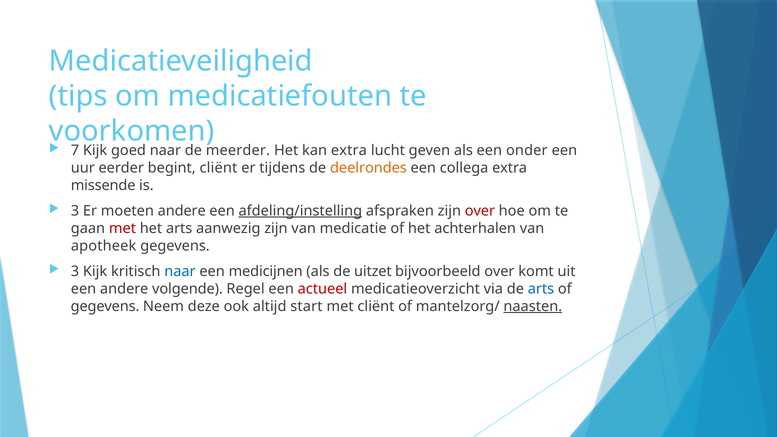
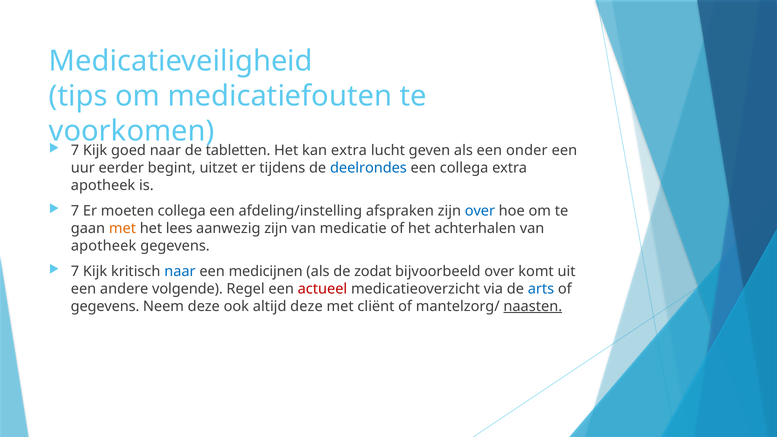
meerder: meerder -> tabletten
begint cliënt: cliënt -> uitzet
deelrondes colour: orange -> blue
missende at (103, 185): missende -> apotheek
3 at (75, 211): 3 -> 7
moeten andere: andere -> collega
afdeling/instelling underline: present -> none
over at (480, 211) colour: red -> blue
met at (122, 228) colour: red -> orange
het arts: arts -> lees
3 at (75, 271): 3 -> 7
uitzet: uitzet -> zodat
altijd start: start -> deze
